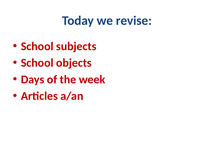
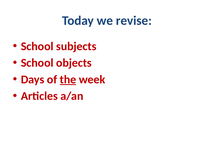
the underline: none -> present
